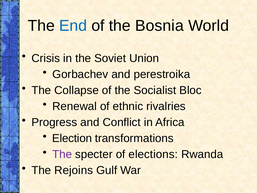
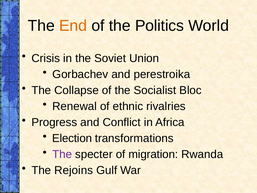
End colour: blue -> orange
Bosnia: Bosnia -> Politics
elections: elections -> migration
